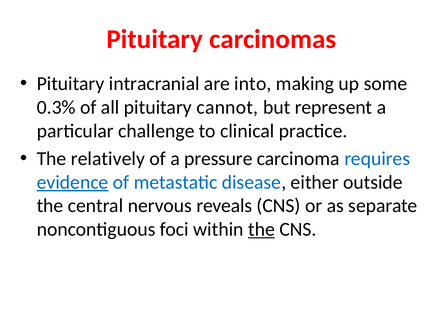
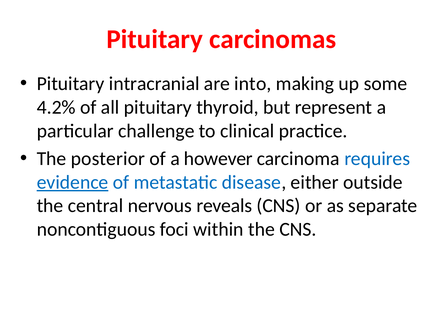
0.3%: 0.3% -> 4.2%
cannot: cannot -> thyroid
relatively: relatively -> posterior
pressure: pressure -> however
the at (261, 230) underline: present -> none
